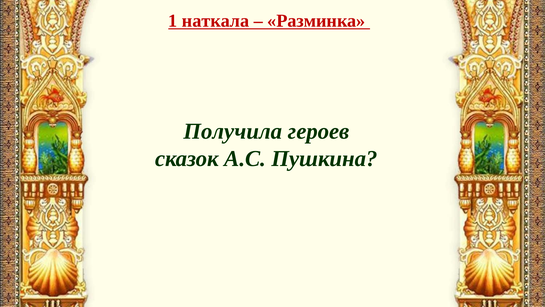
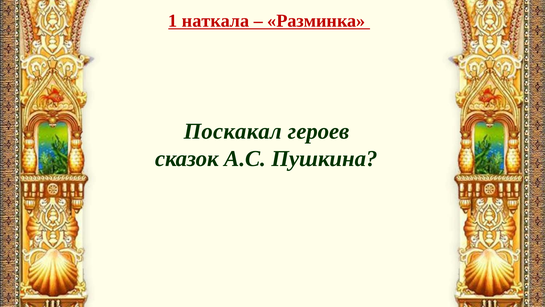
Получила: Получила -> Поскакал
